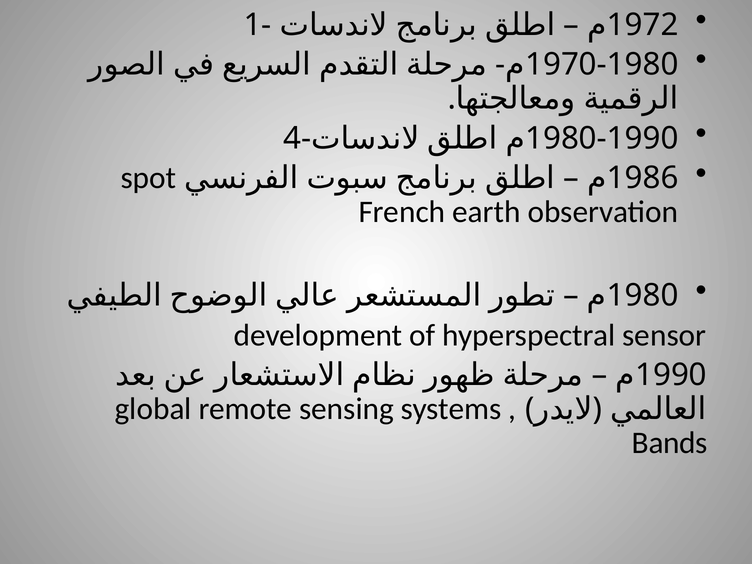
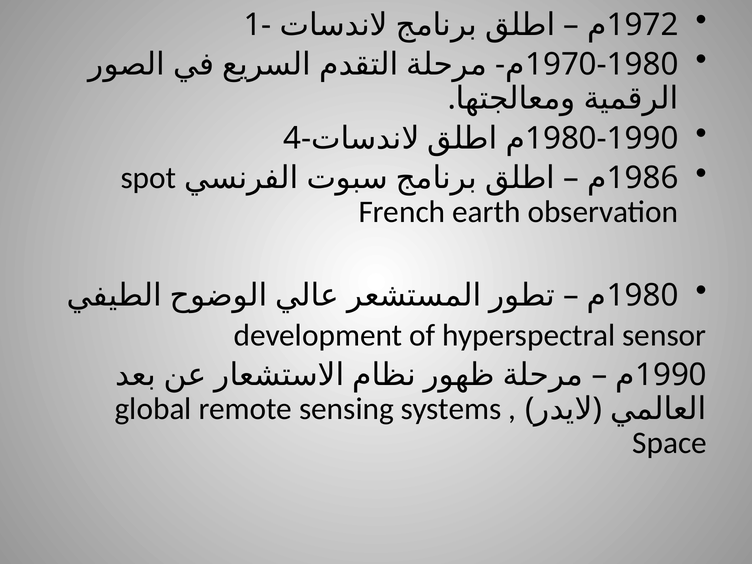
Bands: Bands -> Space
